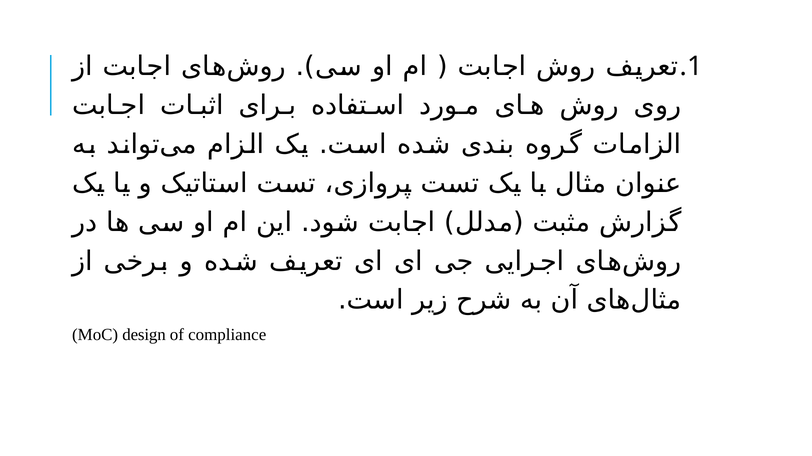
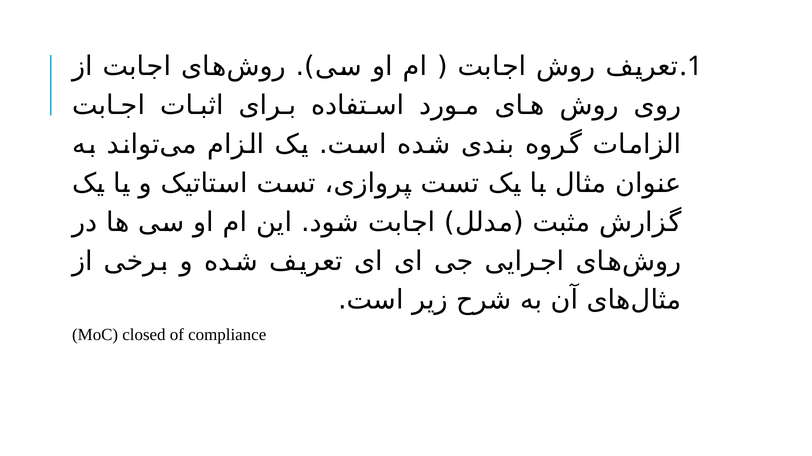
design: design -> closed
